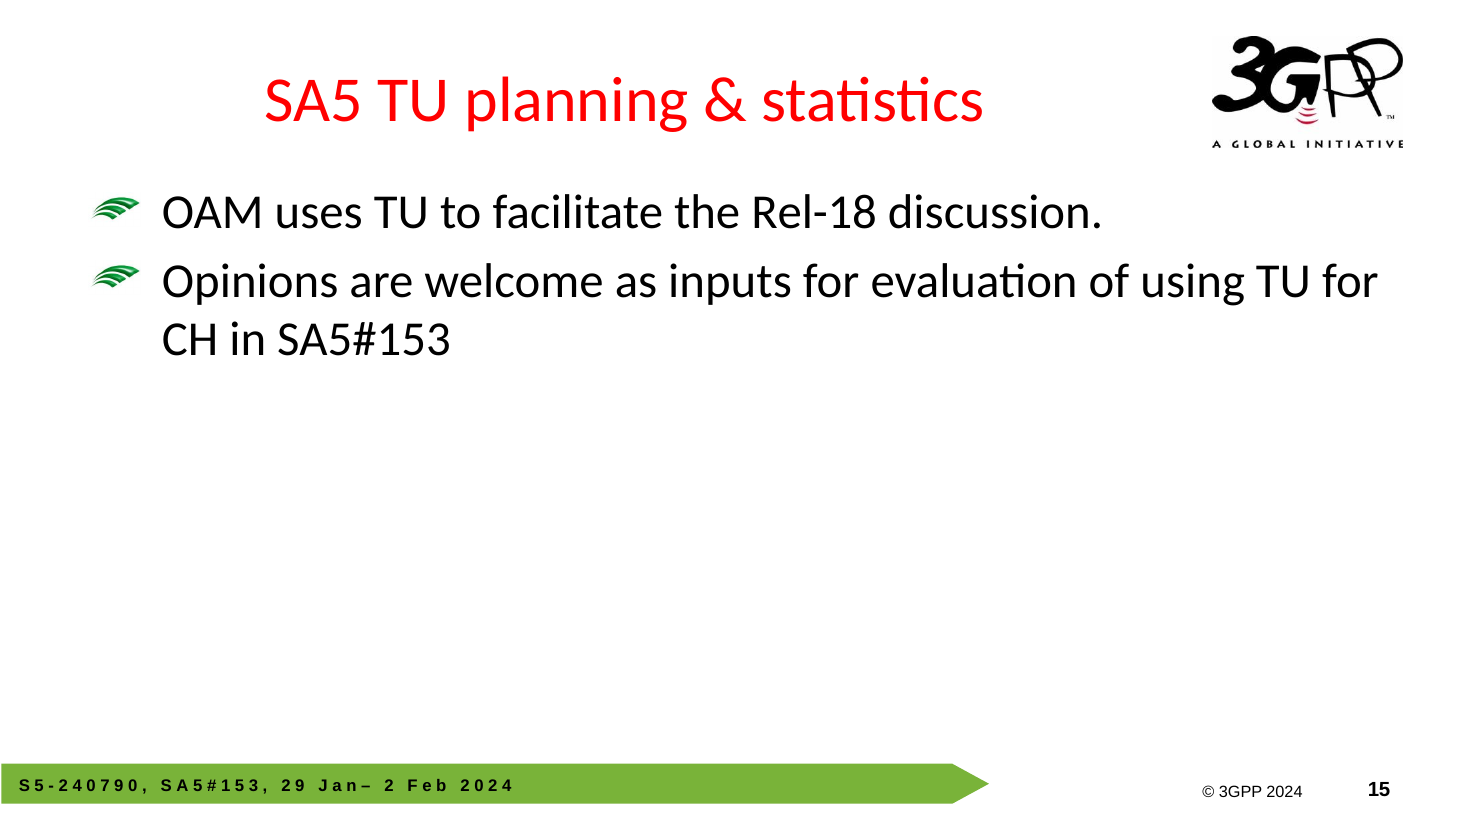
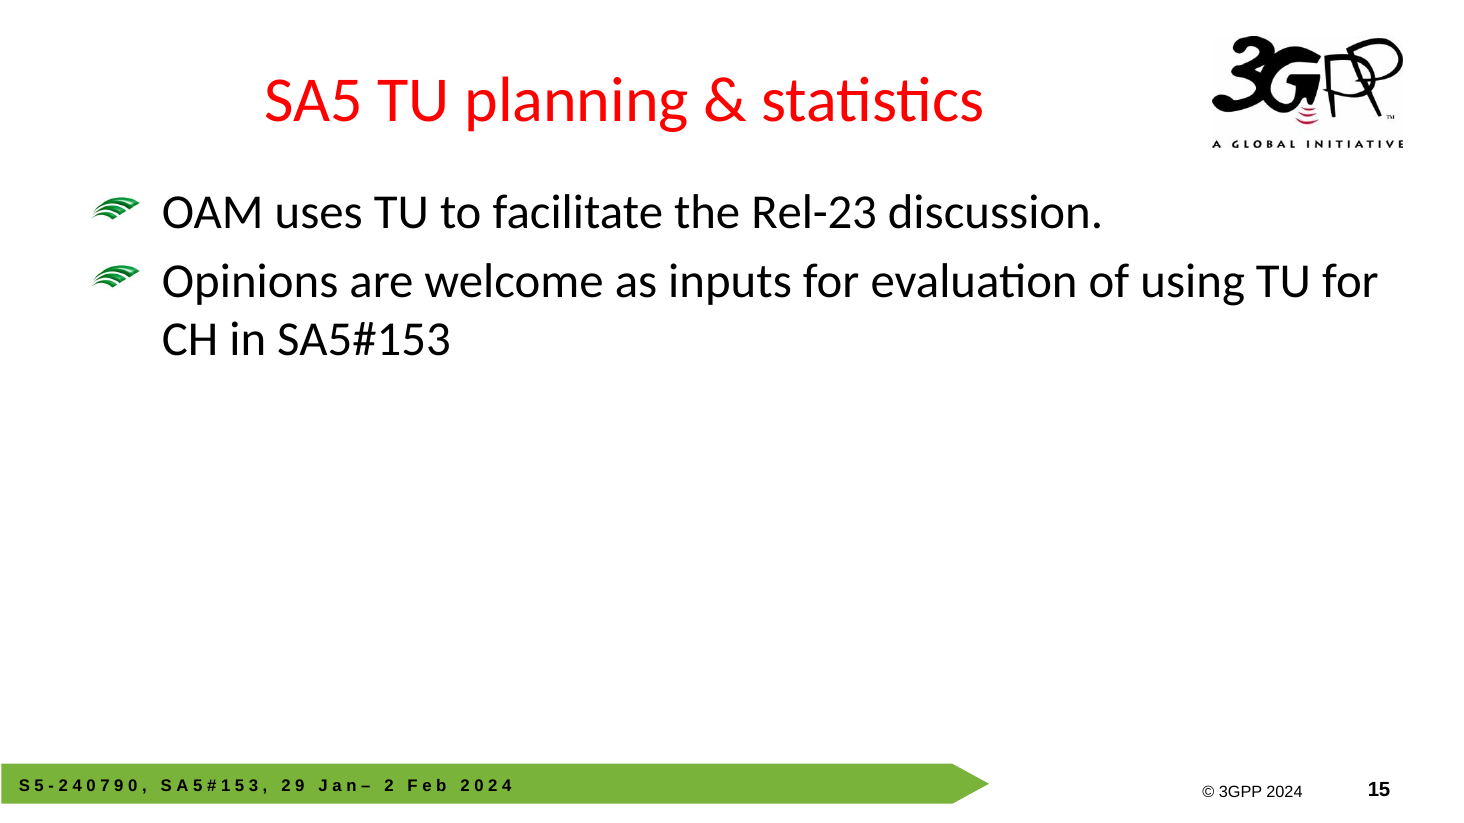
Rel-18: Rel-18 -> Rel-23
